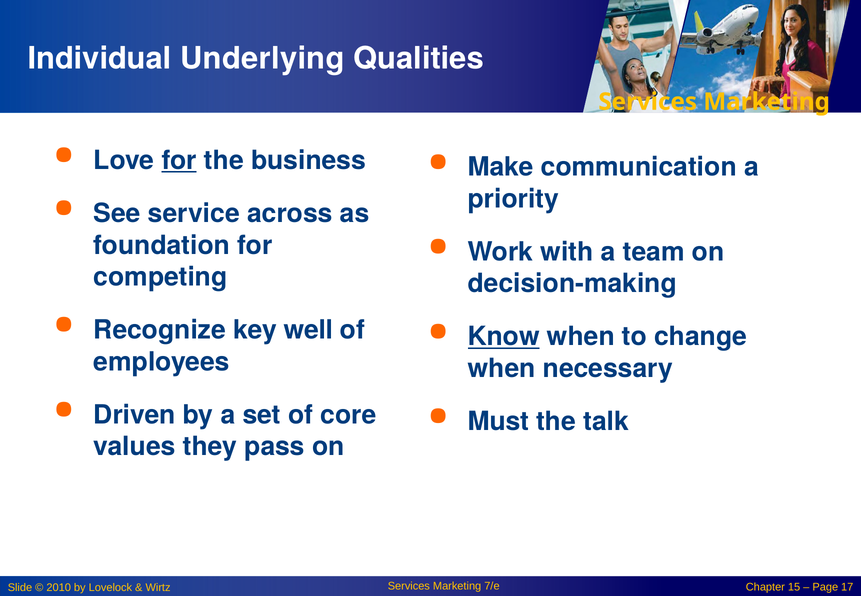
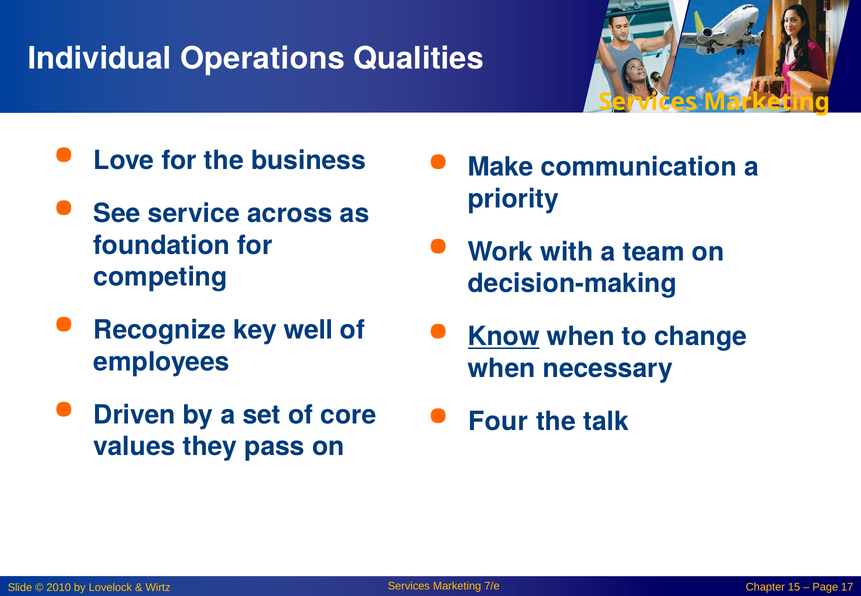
Underlying: Underlying -> Operations
for at (179, 161) underline: present -> none
Must: Must -> Four
